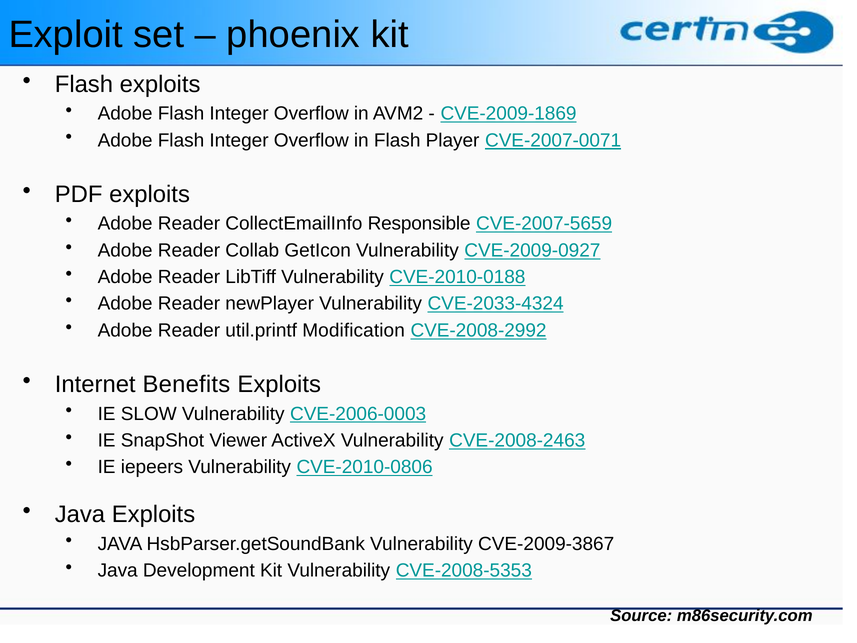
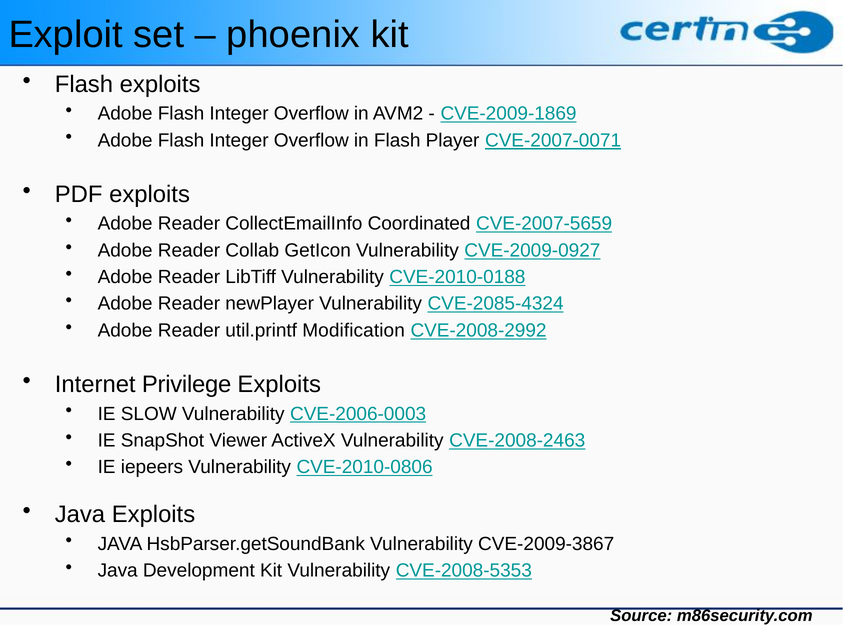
Responsible: Responsible -> Coordinated
CVE-2033-4324: CVE-2033-4324 -> CVE-2085-4324
Benefits: Benefits -> Privilege
